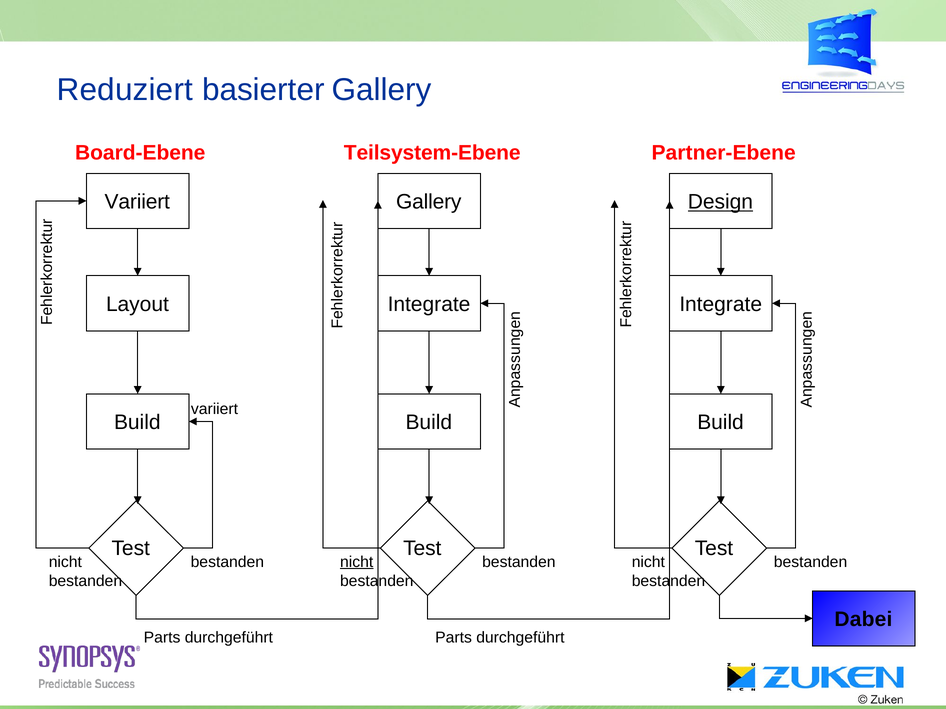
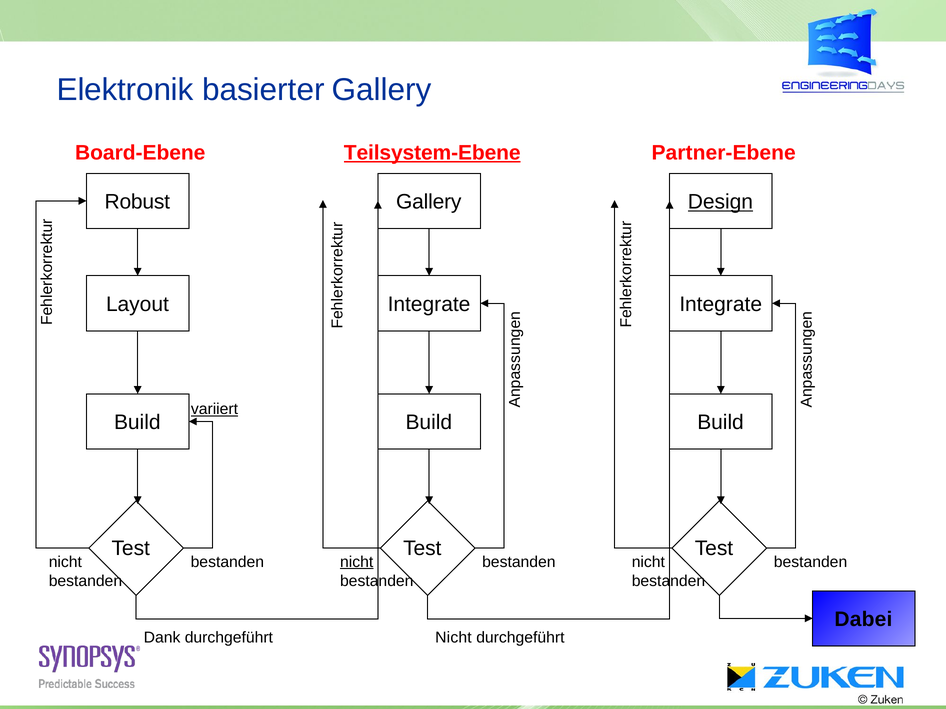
Reduziert: Reduziert -> Elektronik
Teilsystem-Ebene underline: none -> present
Variiert at (137, 202): Variiert -> Robust
variiert at (214, 409) underline: none -> present
Parts at (162, 638): Parts -> Dank
Parts at (454, 638): Parts -> Nicht
